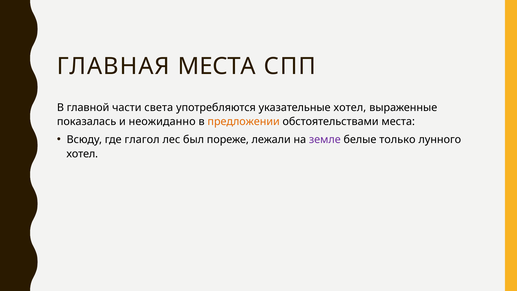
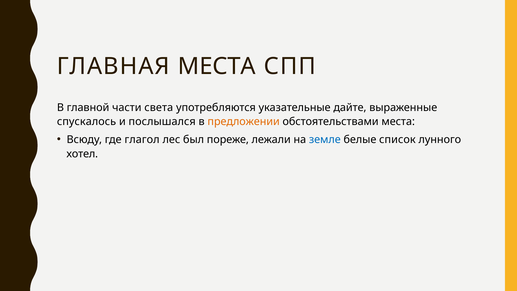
указательные хотел: хотел -> дайте
показалась: показалась -> спускалось
неожиданно: неожиданно -> послышался
земле colour: purple -> blue
только: только -> список
